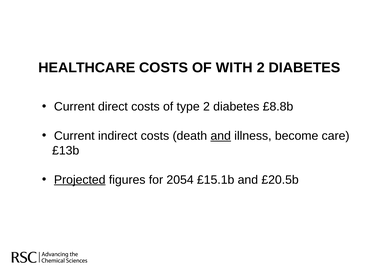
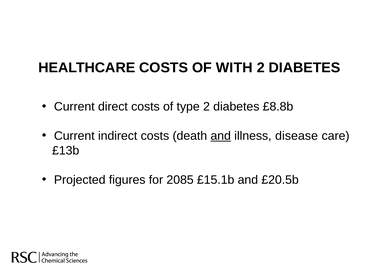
become: become -> disease
Projected underline: present -> none
2054: 2054 -> 2085
